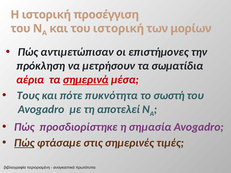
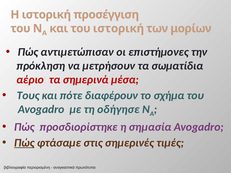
αέρια: αέρια -> αέριο
σημερινά underline: present -> none
πυκνότητα: πυκνότητα -> διαφέρουν
σωστή: σωστή -> σχήμα
αποτελεί: αποτελεί -> οδήγησε
